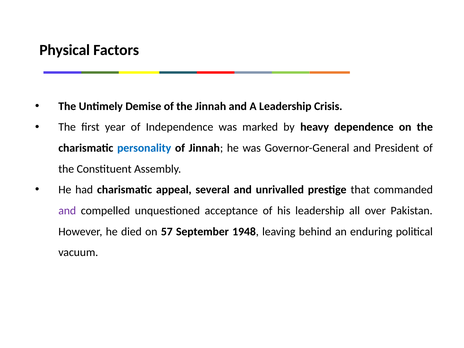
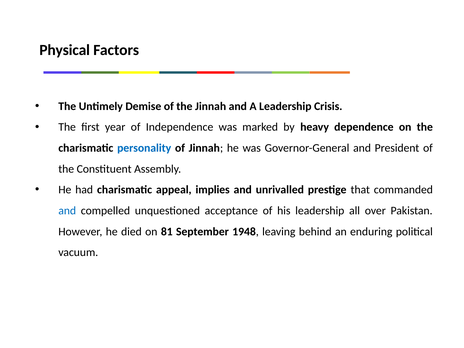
several: several -> implies
and at (67, 211) colour: purple -> blue
57: 57 -> 81
